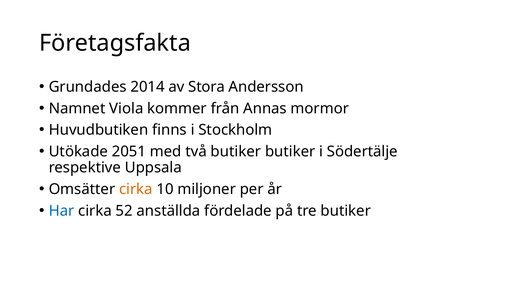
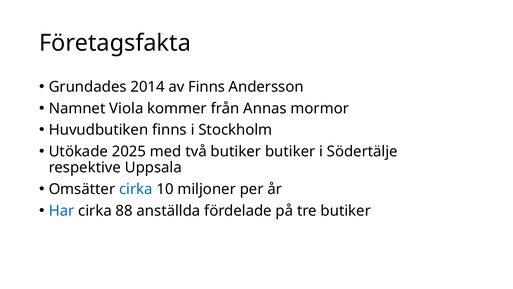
av Stora: Stora -> Finns
2051: 2051 -> 2025
cirka at (136, 189) colour: orange -> blue
52: 52 -> 88
